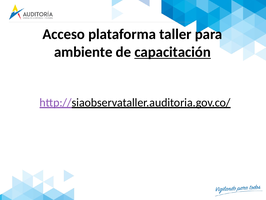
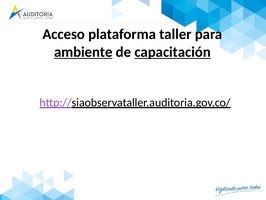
ambiente underline: none -> present
